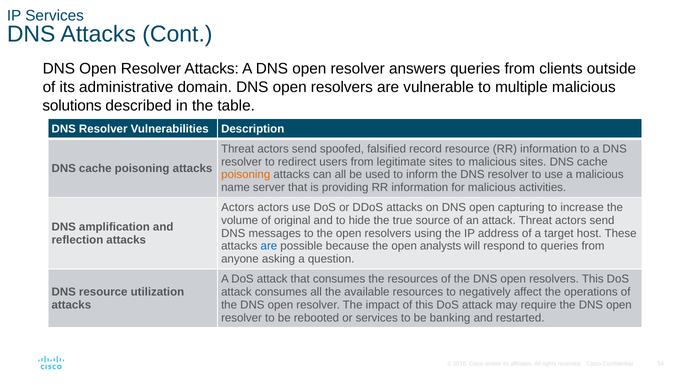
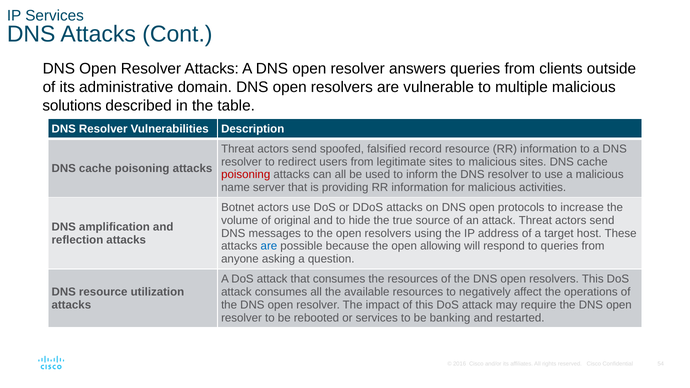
poisoning at (246, 175) colour: orange -> red
Actors at (238, 208): Actors -> Botnet
capturing: capturing -> protocols
analysts: analysts -> allowing
